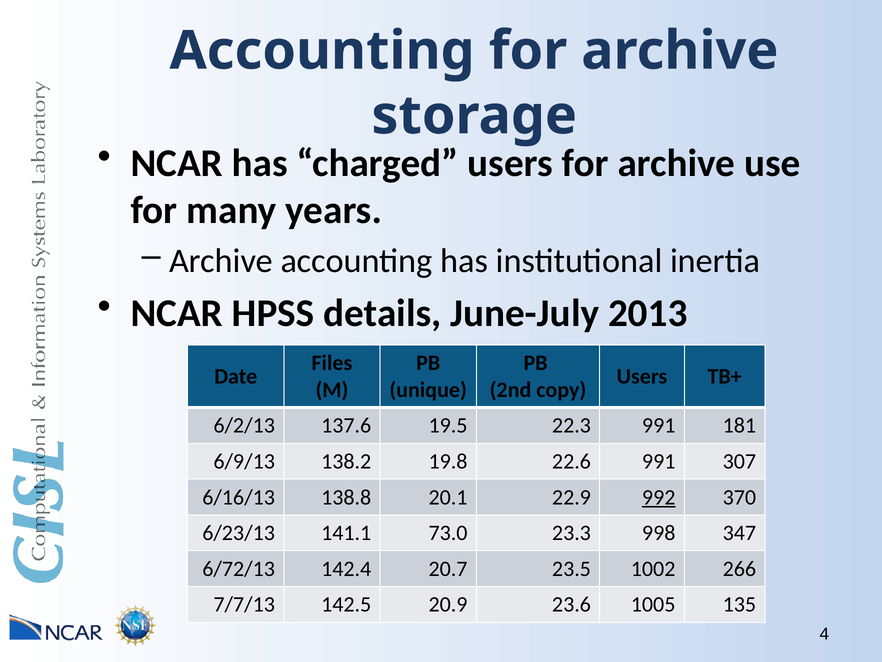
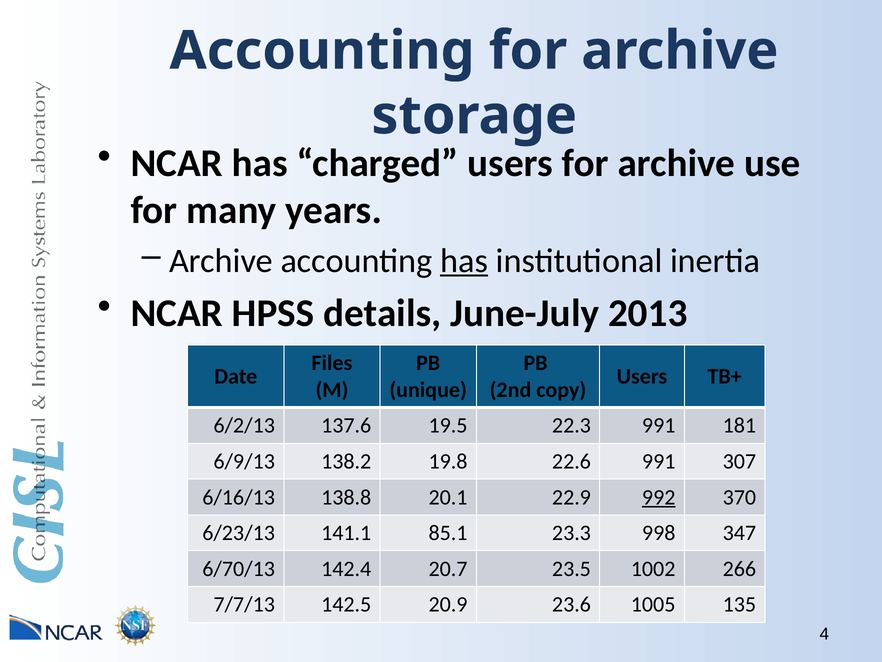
has at (464, 261) underline: none -> present
73.0: 73.0 -> 85.1
6/72/13: 6/72/13 -> 6/70/13
